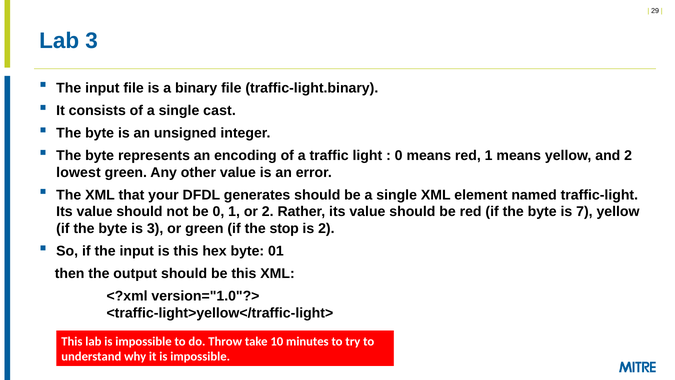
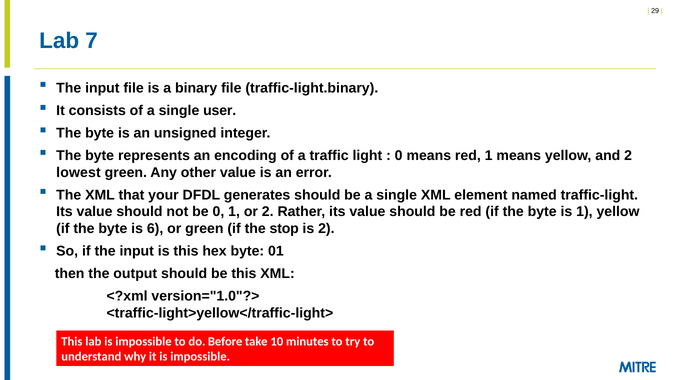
Lab 3: 3 -> 7
cast: cast -> user
is 7: 7 -> 1
is 3: 3 -> 6
Throw: Throw -> Before
